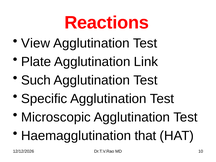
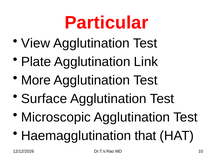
Reactions: Reactions -> Particular
Such: Such -> More
Specific: Specific -> Surface
